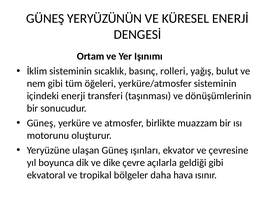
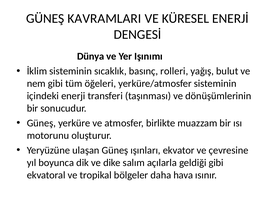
YERYÜZÜNÜN: YERYÜZÜNÜN -> KAVRAMLARI
Ortam: Ortam -> Dünya
çevre: çevre -> salım
